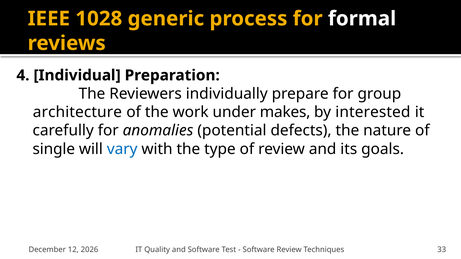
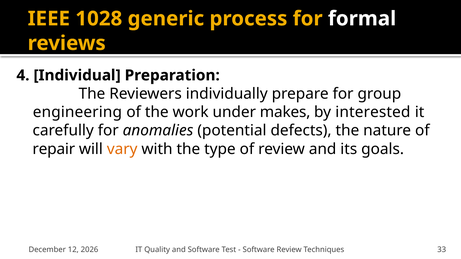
architecture: architecture -> engineering
single: single -> repair
vary colour: blue -> orange
